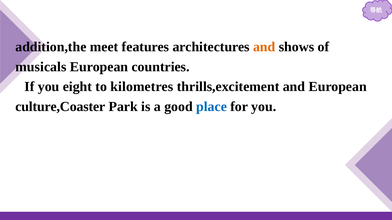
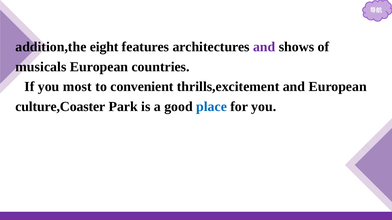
meet: meet -> eight
and at (264, 47) colour: orange -> purple
eight: eight -> most
kilometres: kilometres -> convenient
